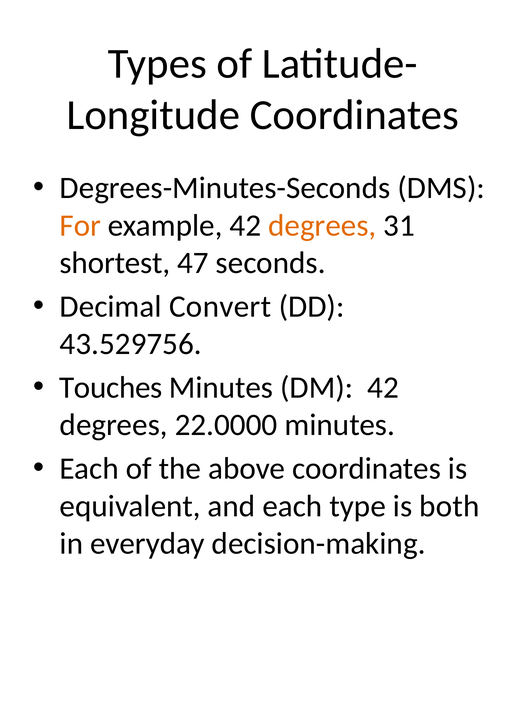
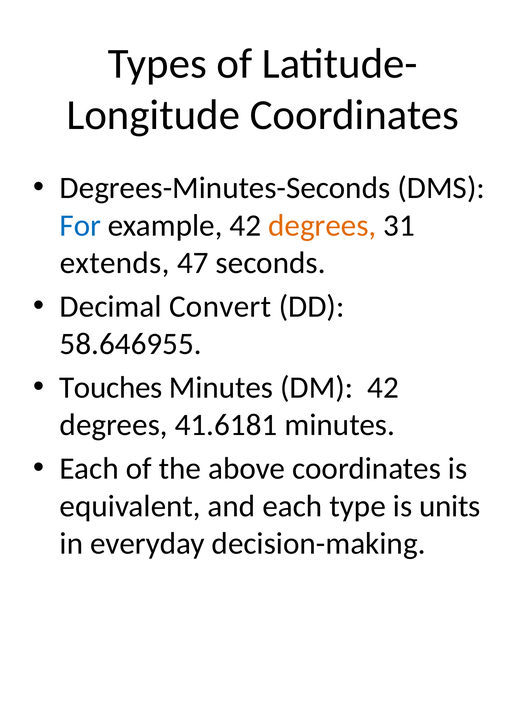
For colour: orange -> blue
shortest: shortest -> extends
43.529756: 43.529756 -> 58.646955
22.0000: 22.0000 -> 41.6181
both: both -> units
